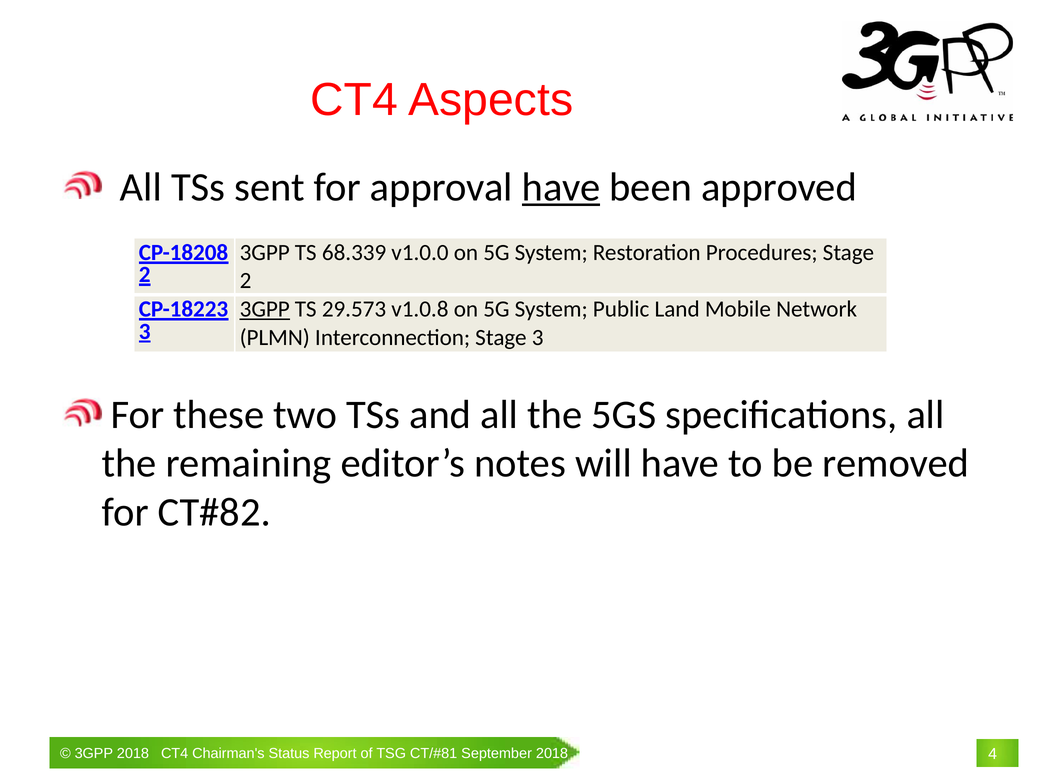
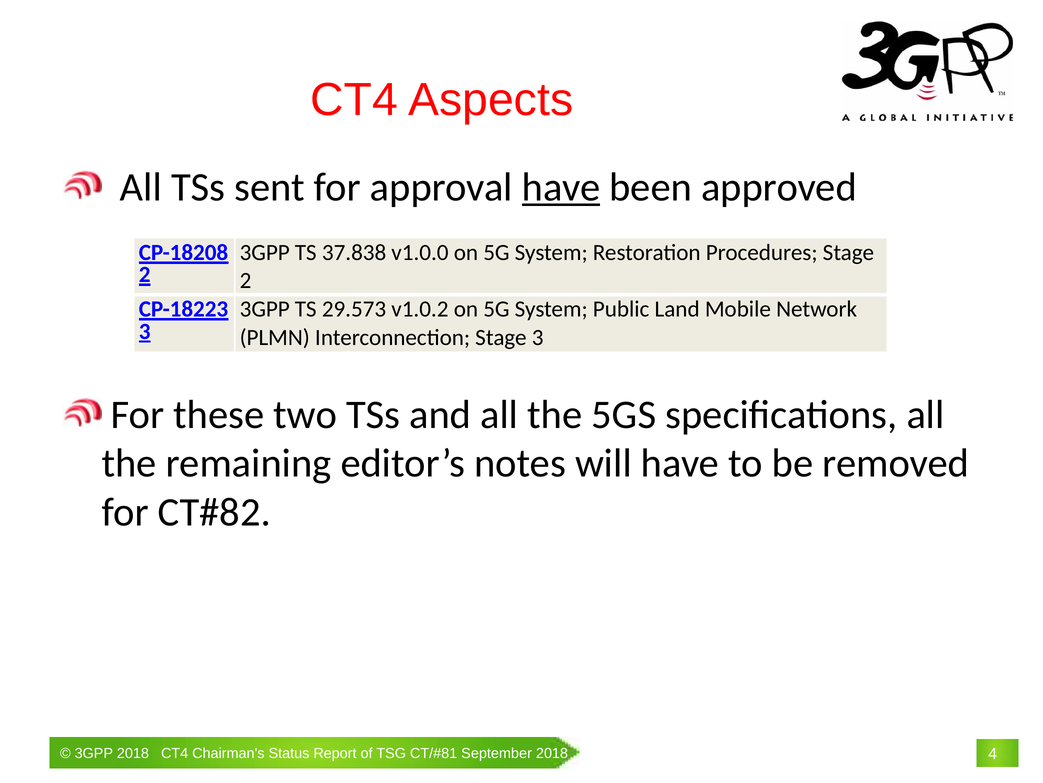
68.339: 68.339 -> 37.838
3GPP at (265, 309) underline: present -> none
v1.0.8: v1.0.8 -> v1.0.2
